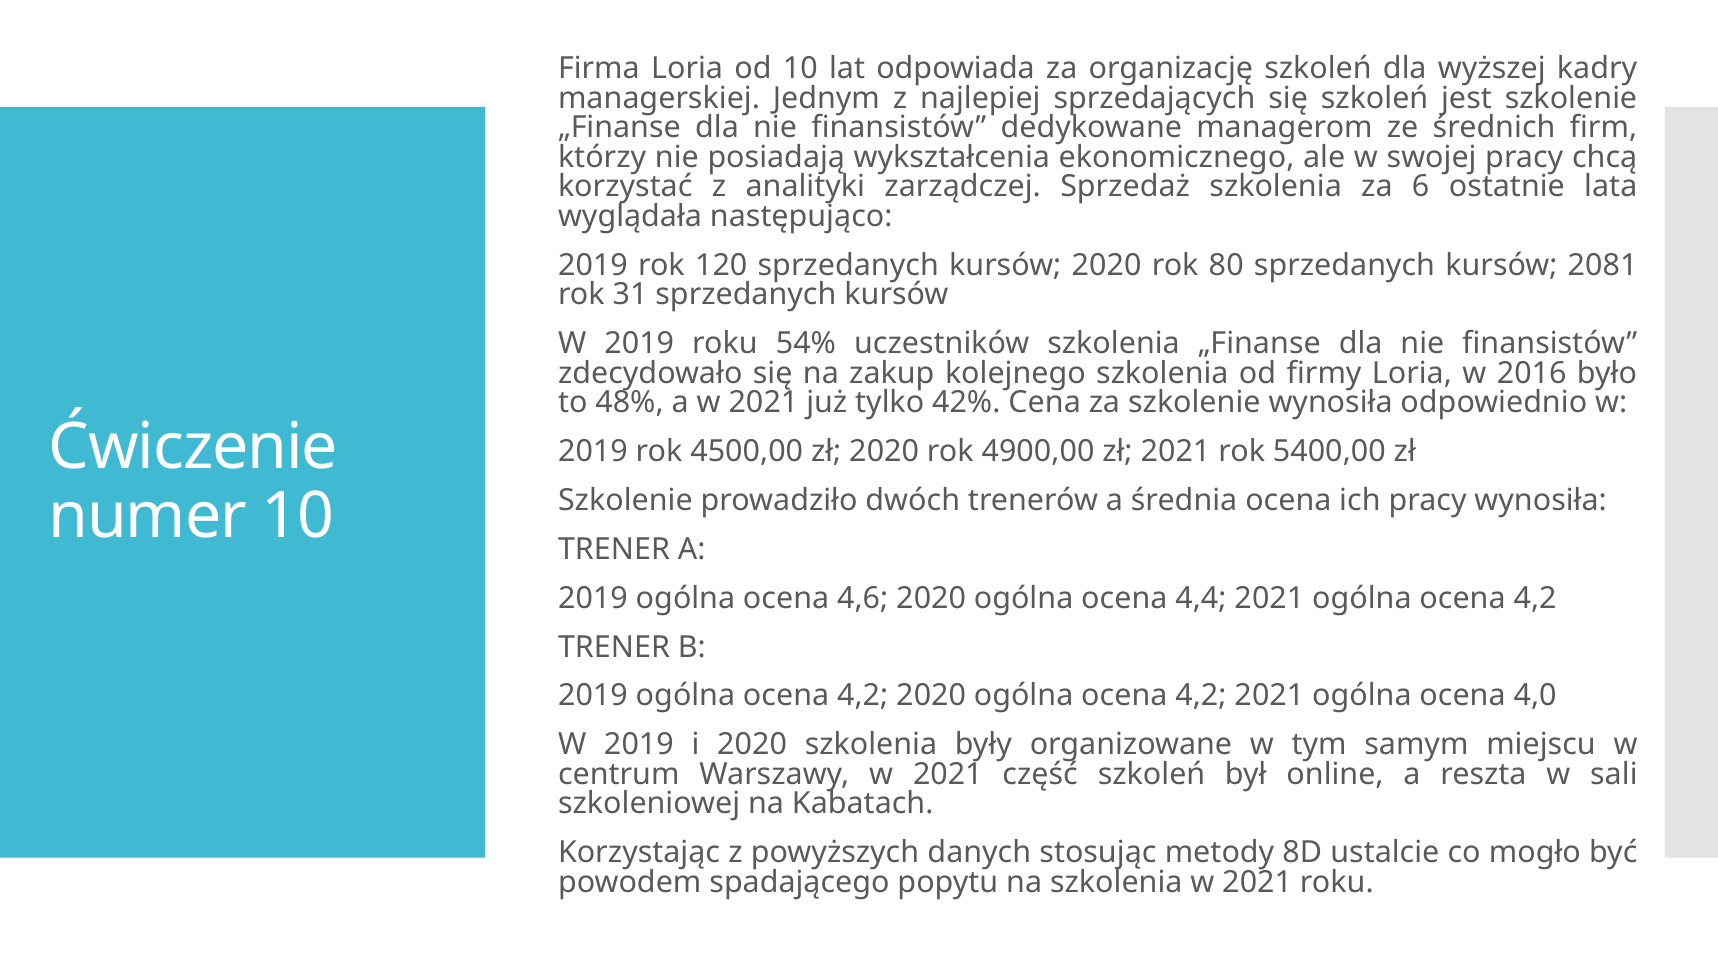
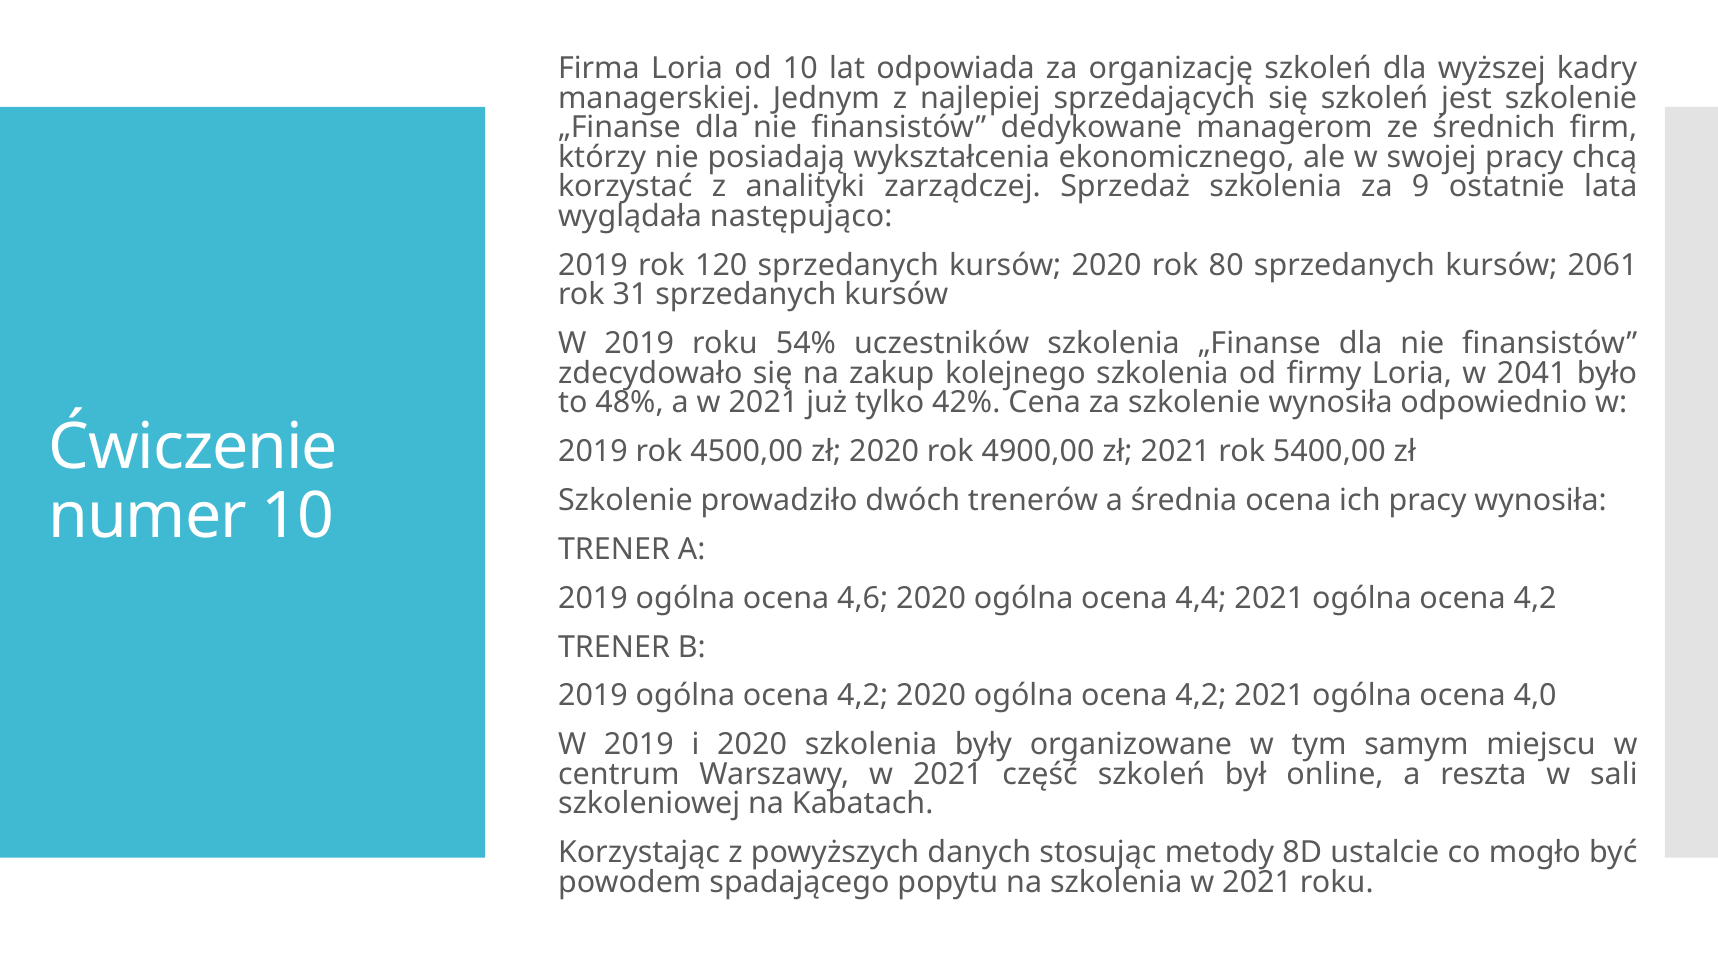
6: 6 -> 9
2081: 2081 -> 2061
2016: 2016 -> 2041
